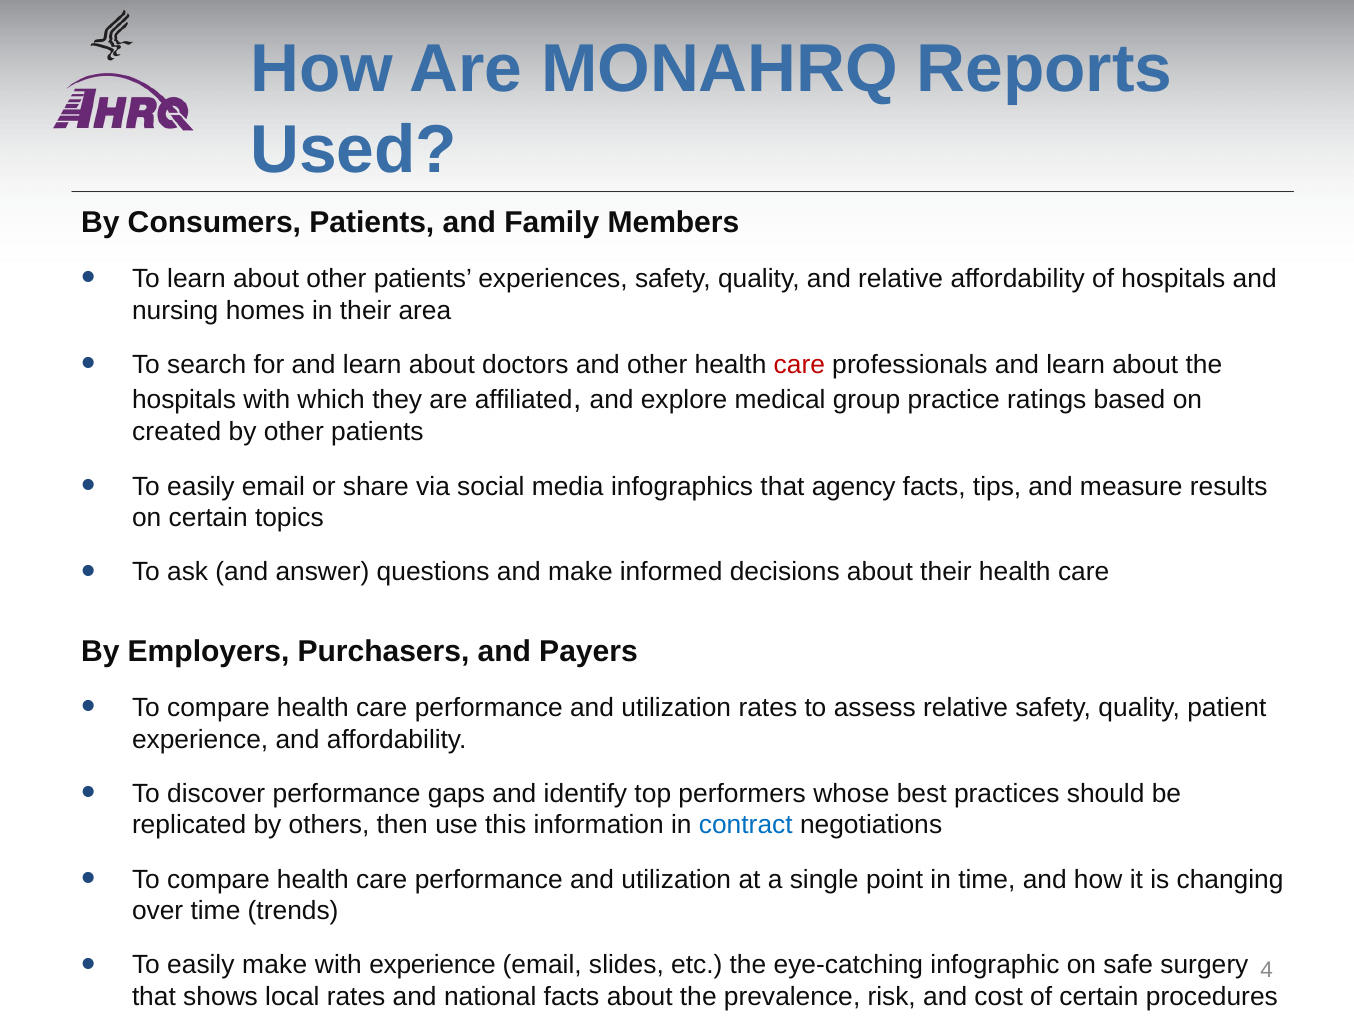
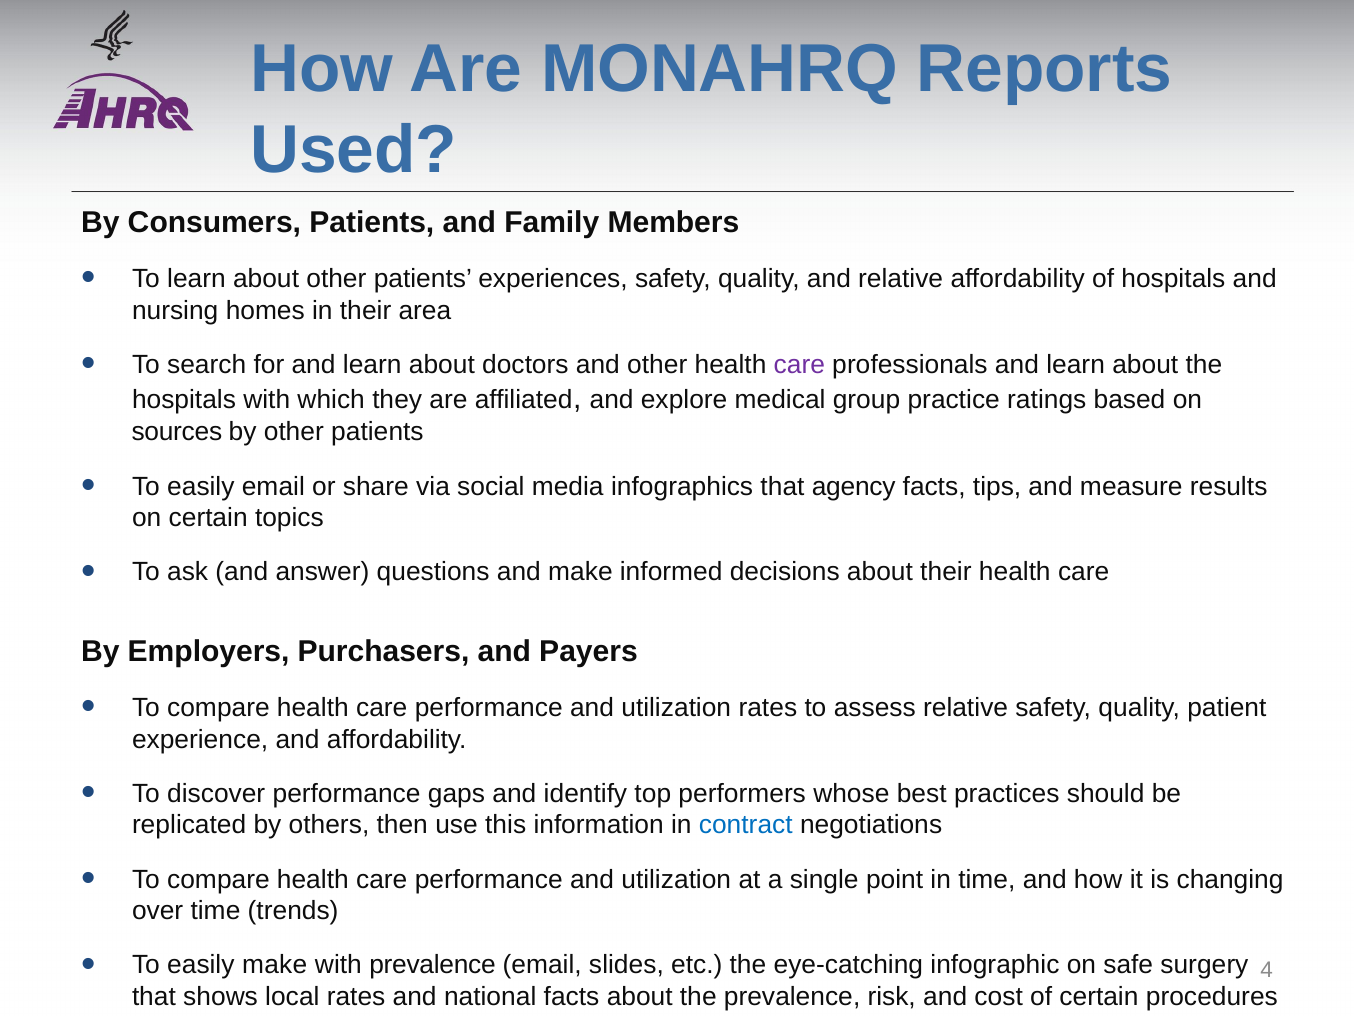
care at (799, 364) colour: red -> purple
created: created -> sources
with experience: experience -> prevalence
